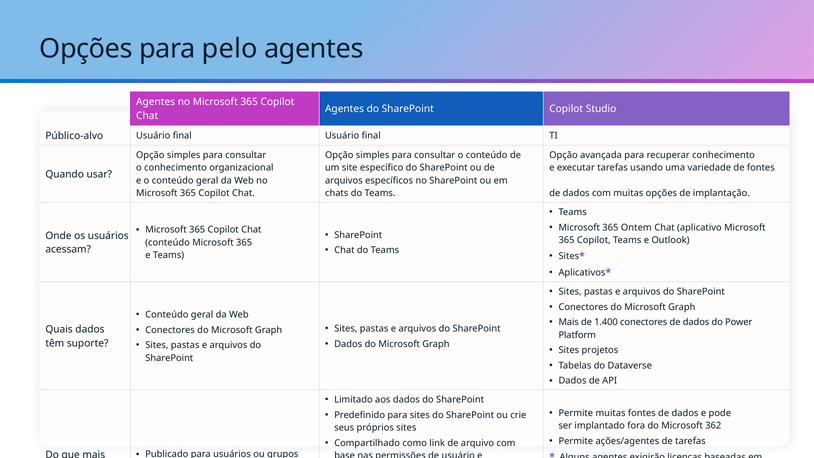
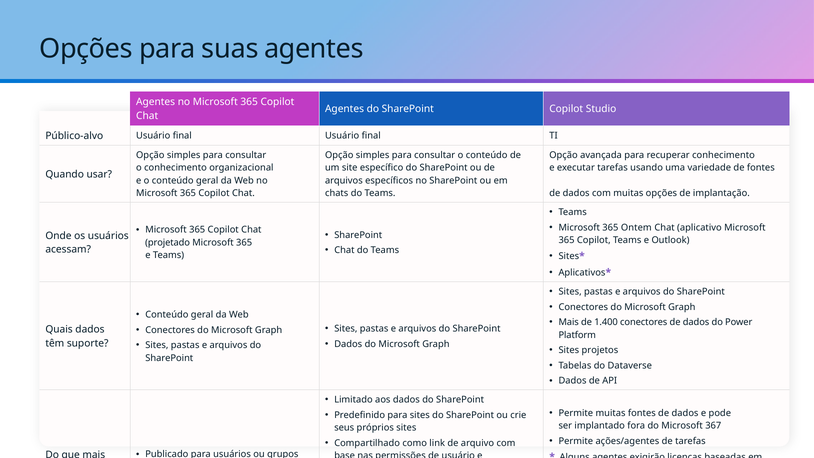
pelo: pelo -> suas
conteúdo at (168, 243): conteúdo -> projetado
362: 362 -> 367
